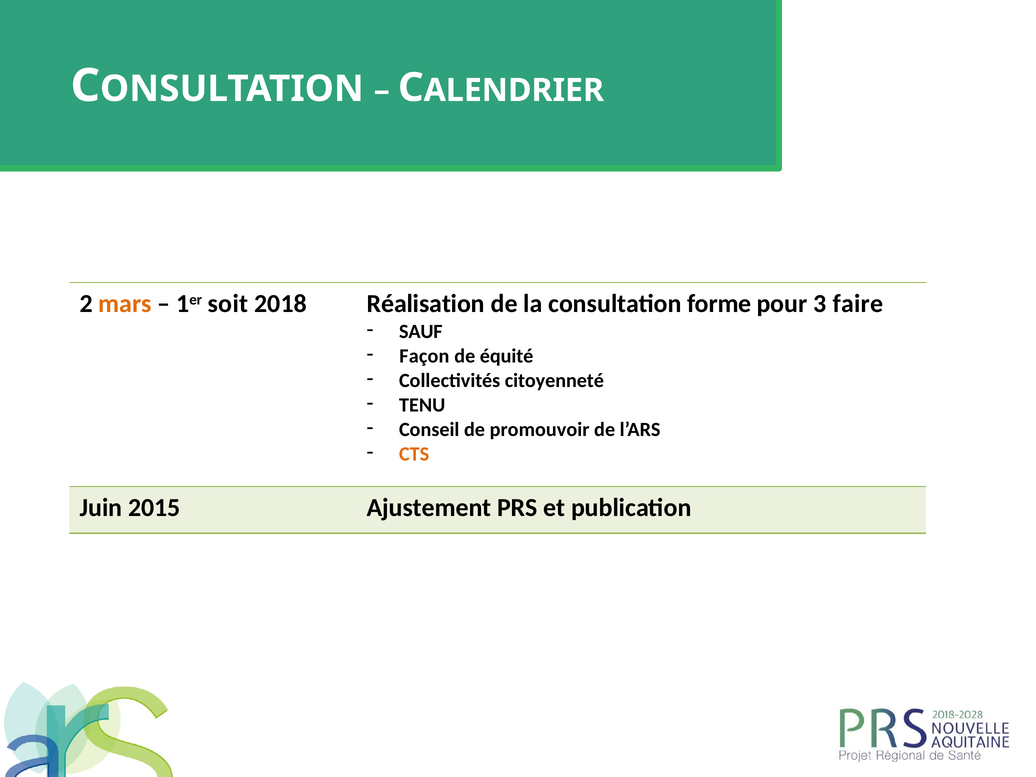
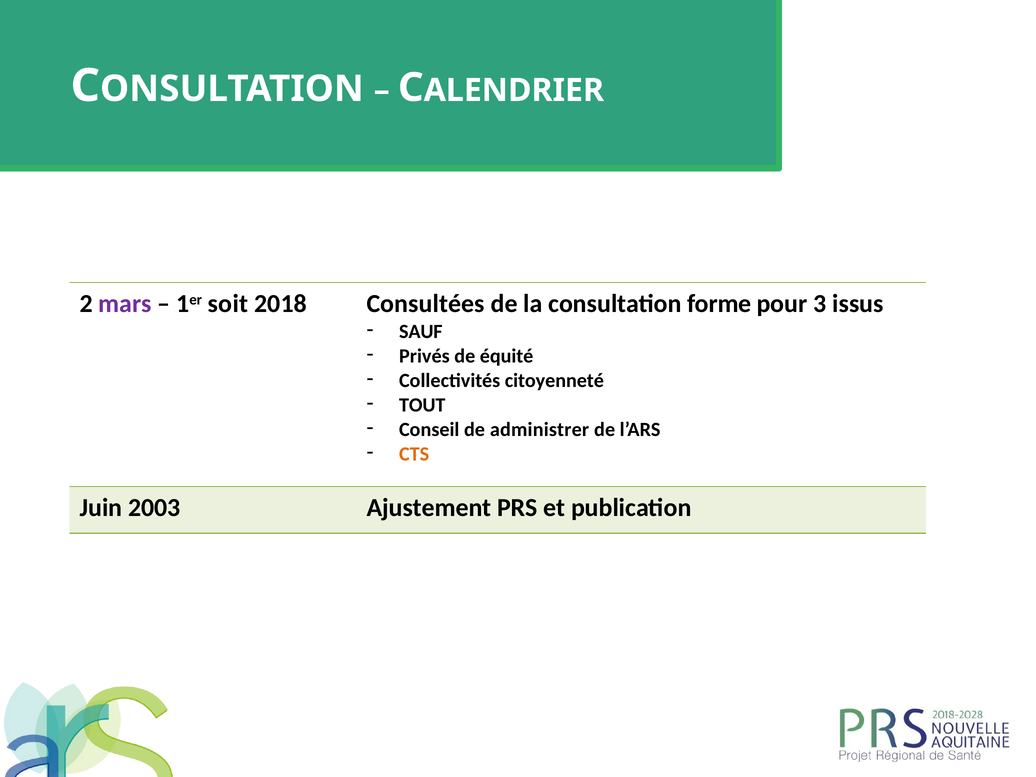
mars colour: orange -> purple
Réalisation: Réalisation -> Consultées
faire: faire -> issus
Façon: Façon -> Privés
TENU: TENU -> TOUT
promouvoir: promouvoir -> administrer
2015: 2015 -> 2003
